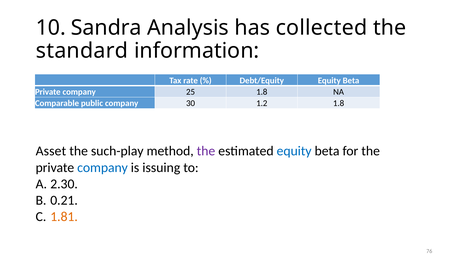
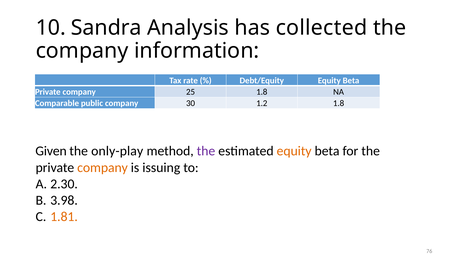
standard at (82, 51): standard -> company
Asset: Asset -> Given
such-play: such-play -> only-play
equity at (294, 151) colour: blue -> orange
company at (103, 168) colour: blue -> orange
0.21: 0.21 -> 3.98
